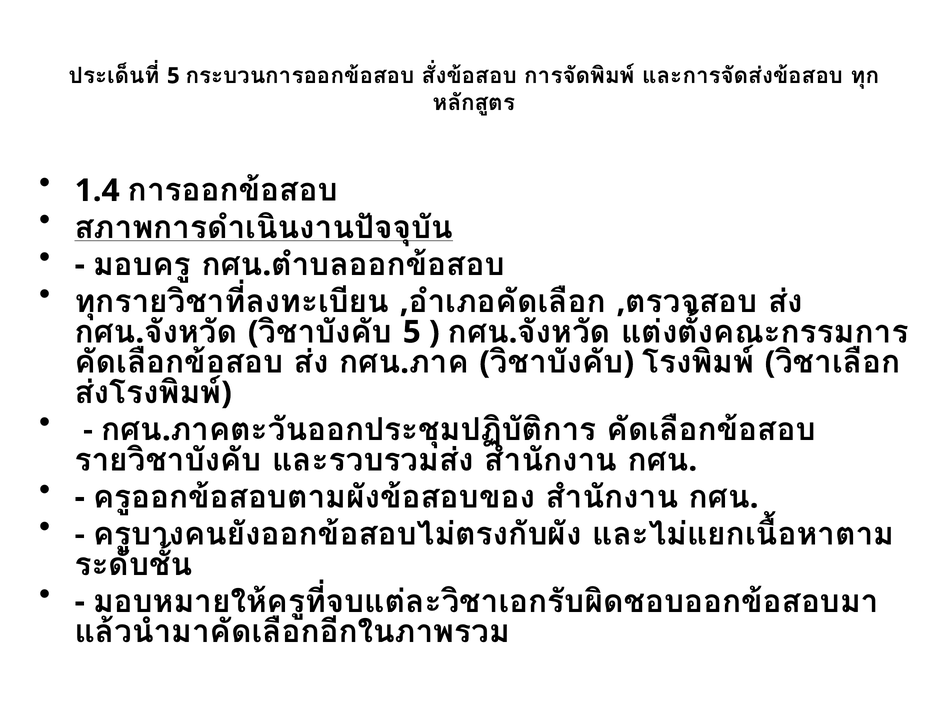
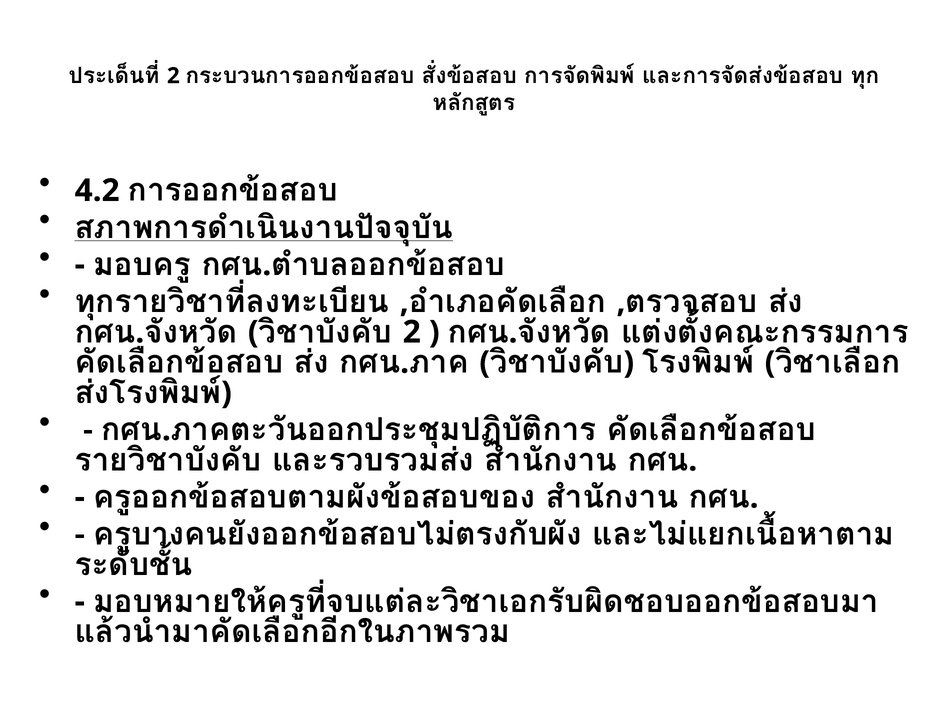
5 at (173, 76): 5 -> 2
1.4: 1.4 -> 4.2
5 at (412, 332): 5 -> 2
